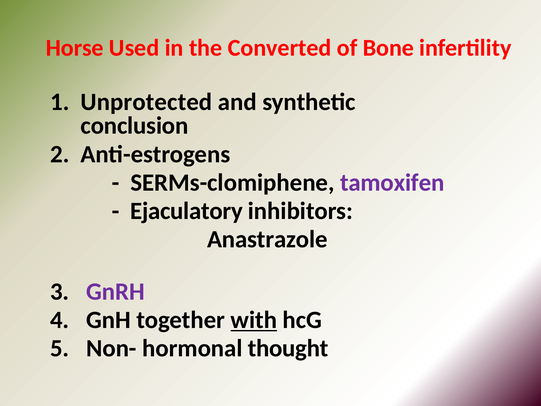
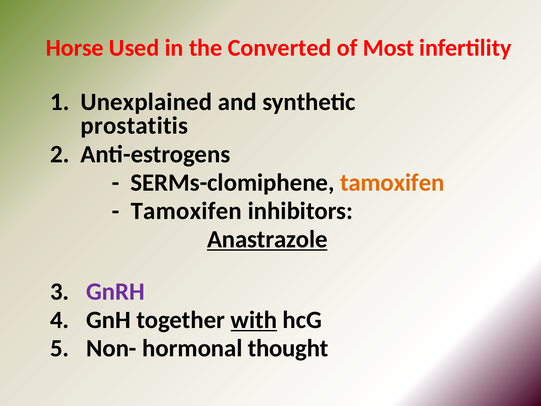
Bone: Bone -> Most
Unprotected: Unprotected -> Unexplained
conclusion: conclusion -> prostatitis
tamoxifen at (392, 182) colour: purple -> orange
Ejaculatory at (187, 211): Ejaculatory -> Tamoxifen
Anastrazole underline: none -> present
